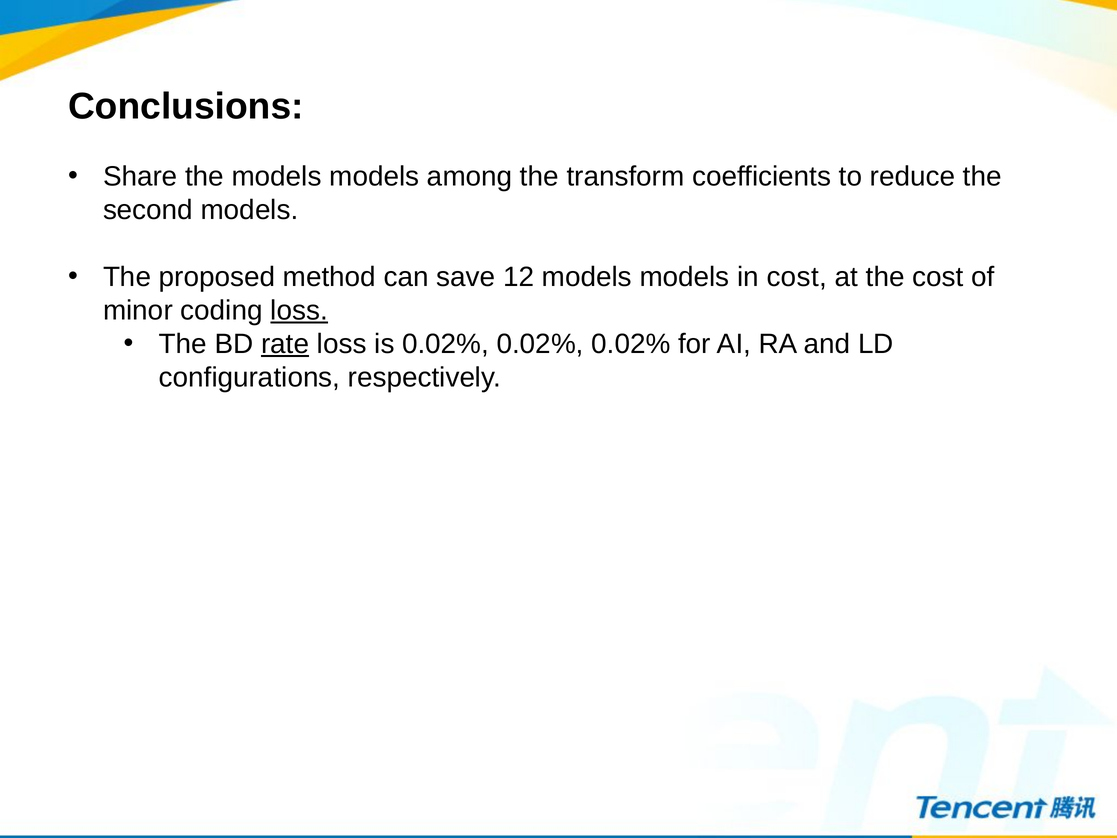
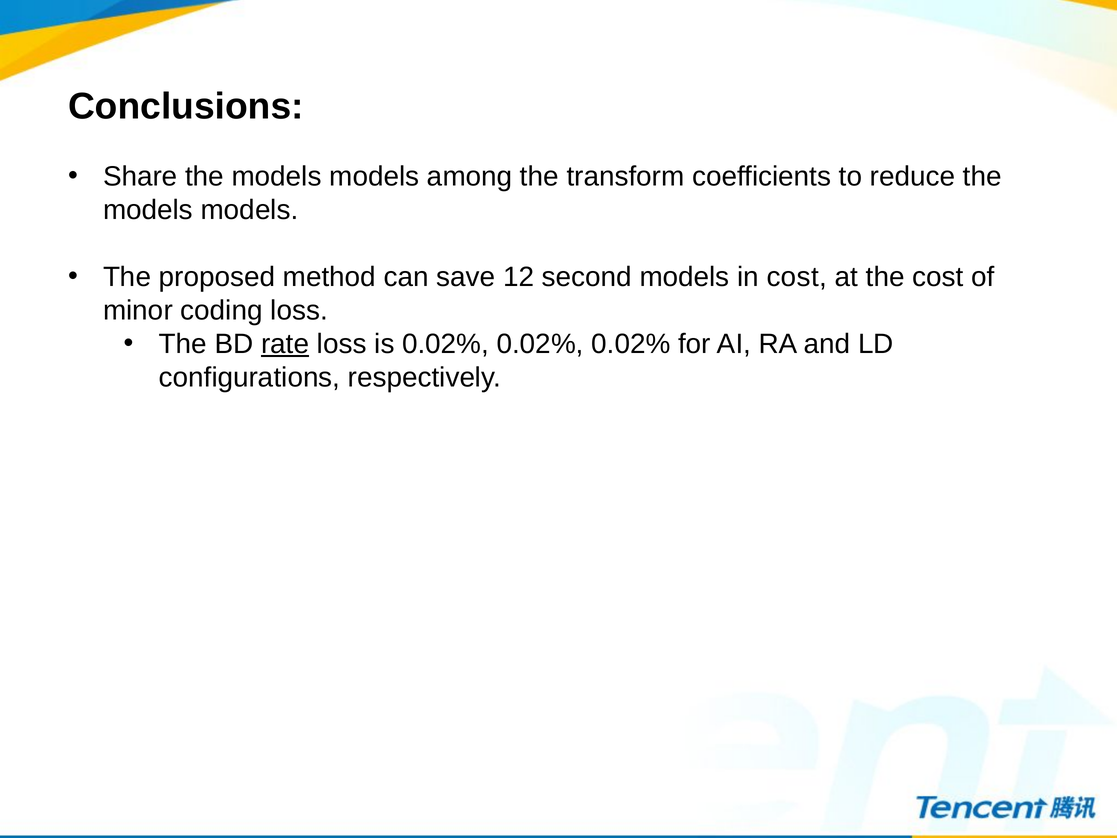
second at (148, 210): second -> models
12 models: models -> second
loss at (299, 310) underline: present -> none
